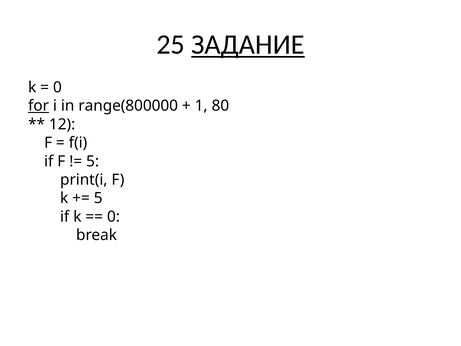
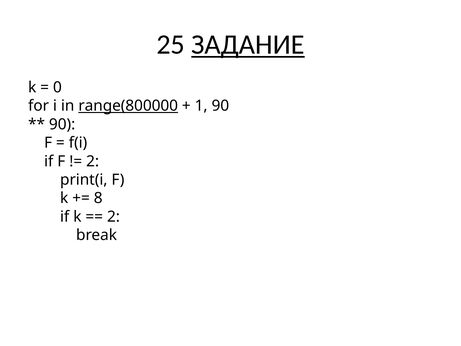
for underline: present -> none
range(800000 underline: none -> present
1 80: 80 -> 90
12 at (62, 124): 12 -> 90
5 at (93, 161): 5 -> 2
5 at (98, 198): 5 -> 8
0 at (113, 216): 0 -> 2
